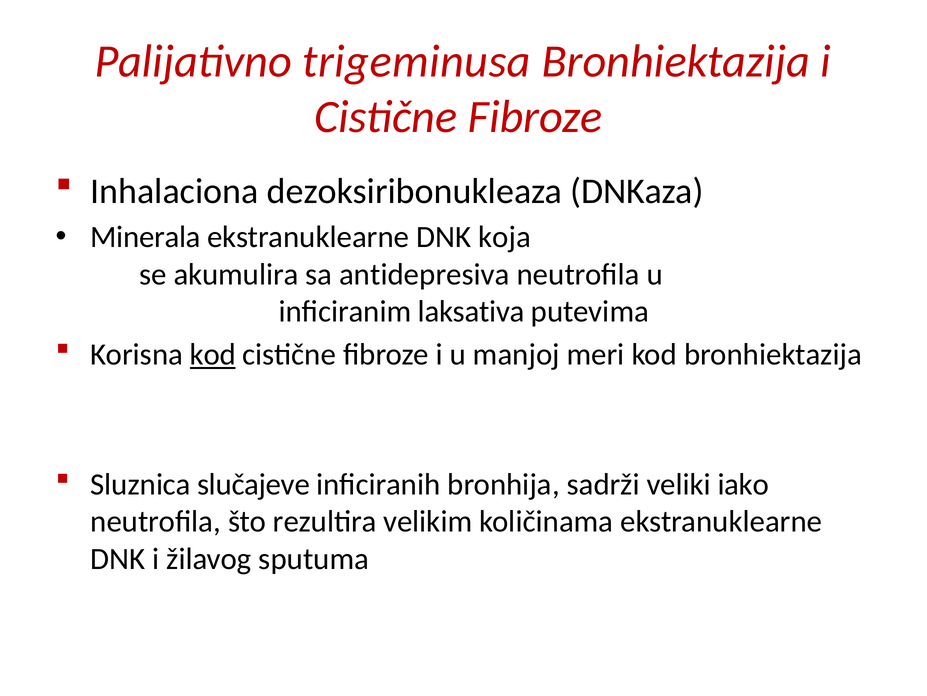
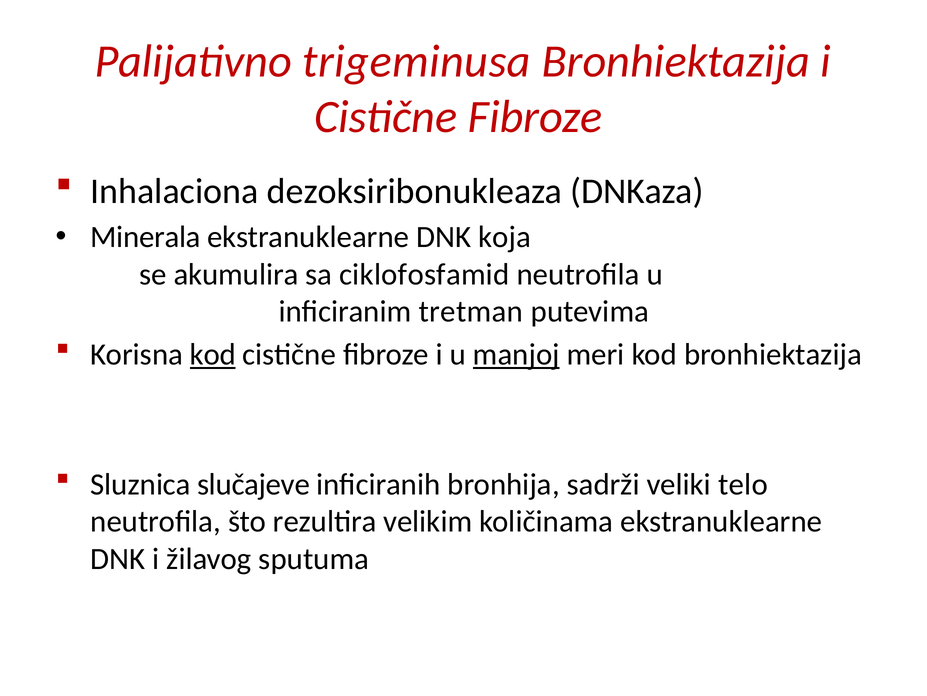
antidepresiva: antidepresiva -> ciklofosfamid
laksativa: laksativa -> tretman
manjoj underline: none -> present
iako: iako -> telo
